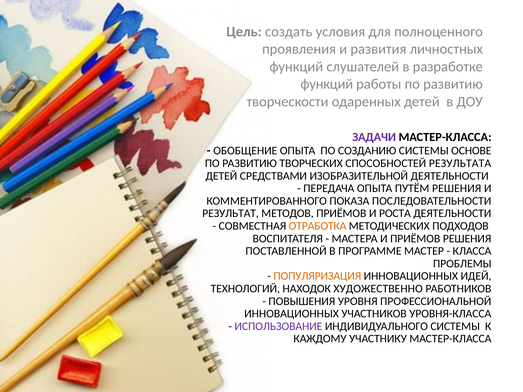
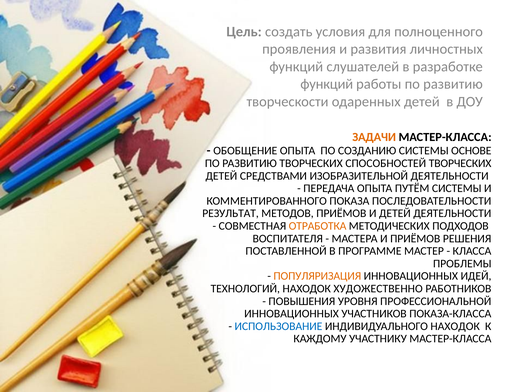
ЗАДАЧИ colour: purple -> orange
СПОСОБНОСТЕЙ РЕЗУЛЬТАТА: РЕЗУЛЬТАТА -> ТВОРЧЕСКИХ
ПУТЁМ РЕШЕНИЯ: РЕШЕНИЯ -> СИСТЕМЫ
И РОСТА: РОСТА -> ДЕТЕЙ
УРОВНЯ-КЛАССА: УРОВНЯ-КЛАССА -> ПОКАЗА-КЛАССА
ИСПОЛЬЗОВАНИЕ colour: purple -> blue
ИНДИВИДУАЛЬНОГО СИСТЕМЫ: СИСТЕМЫ -> НАХОДОК
